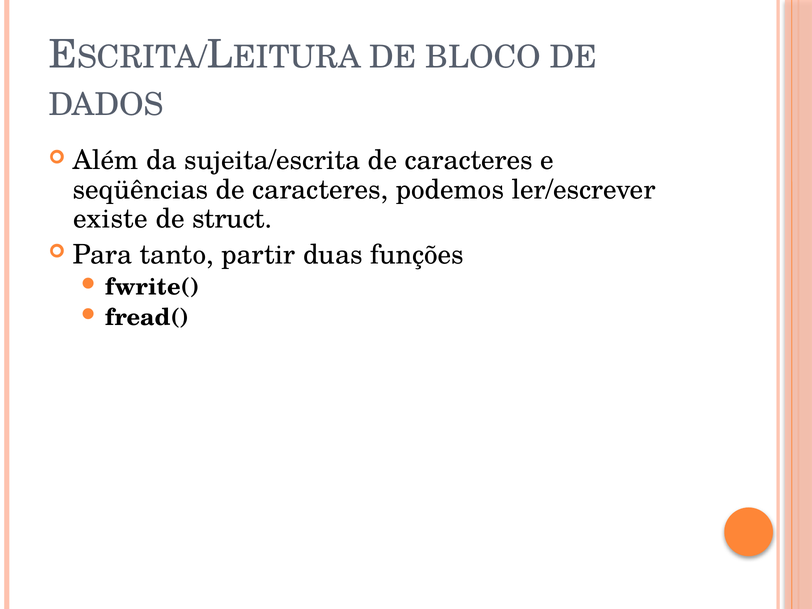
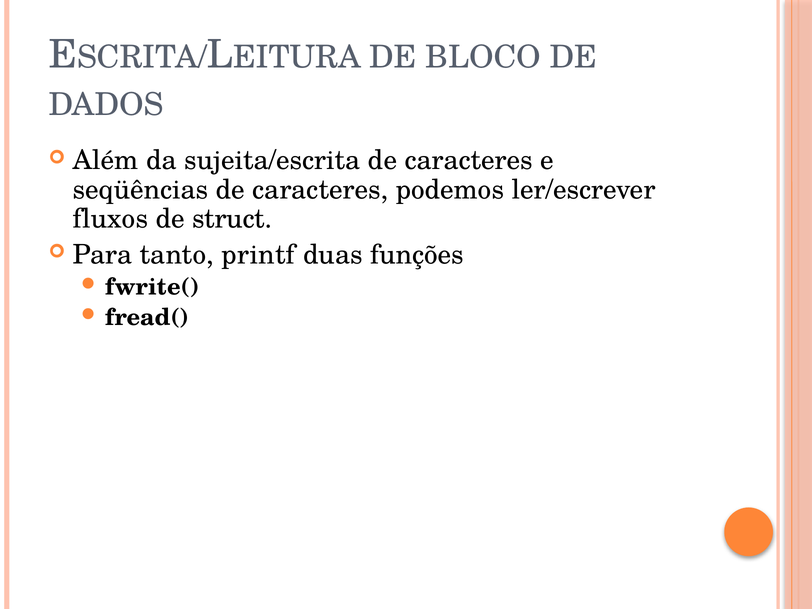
existe: existe -> fluxos
partir: partir -> printf
